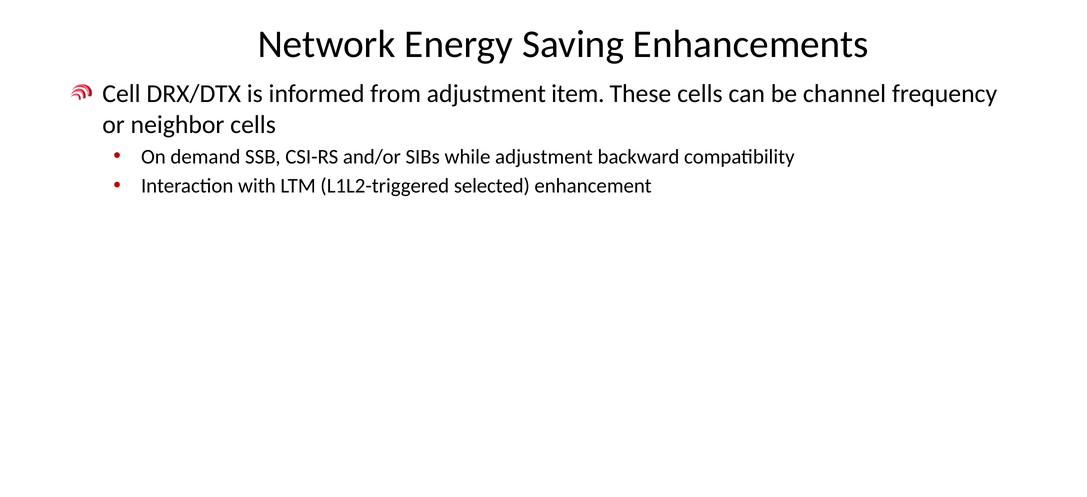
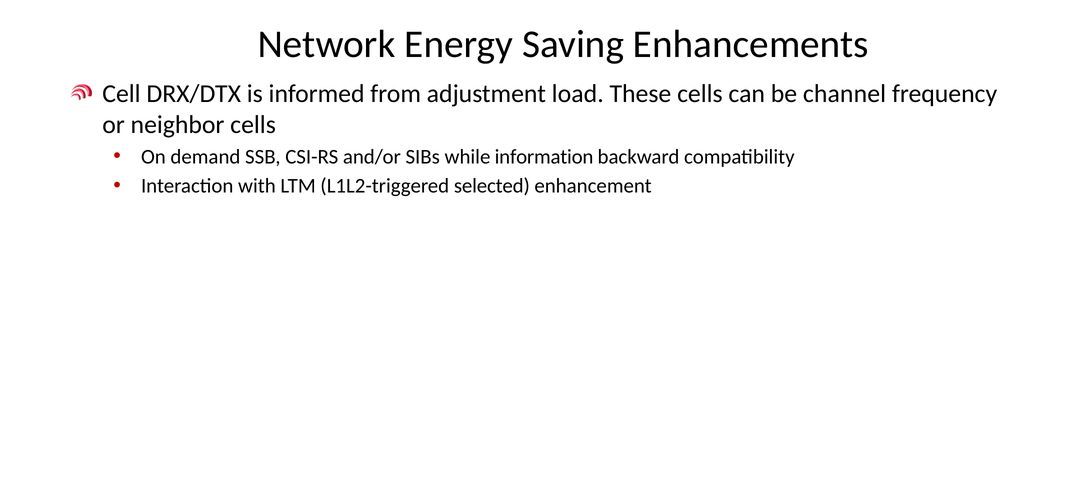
item: item -> load
while adjustment: adjustment -> information
